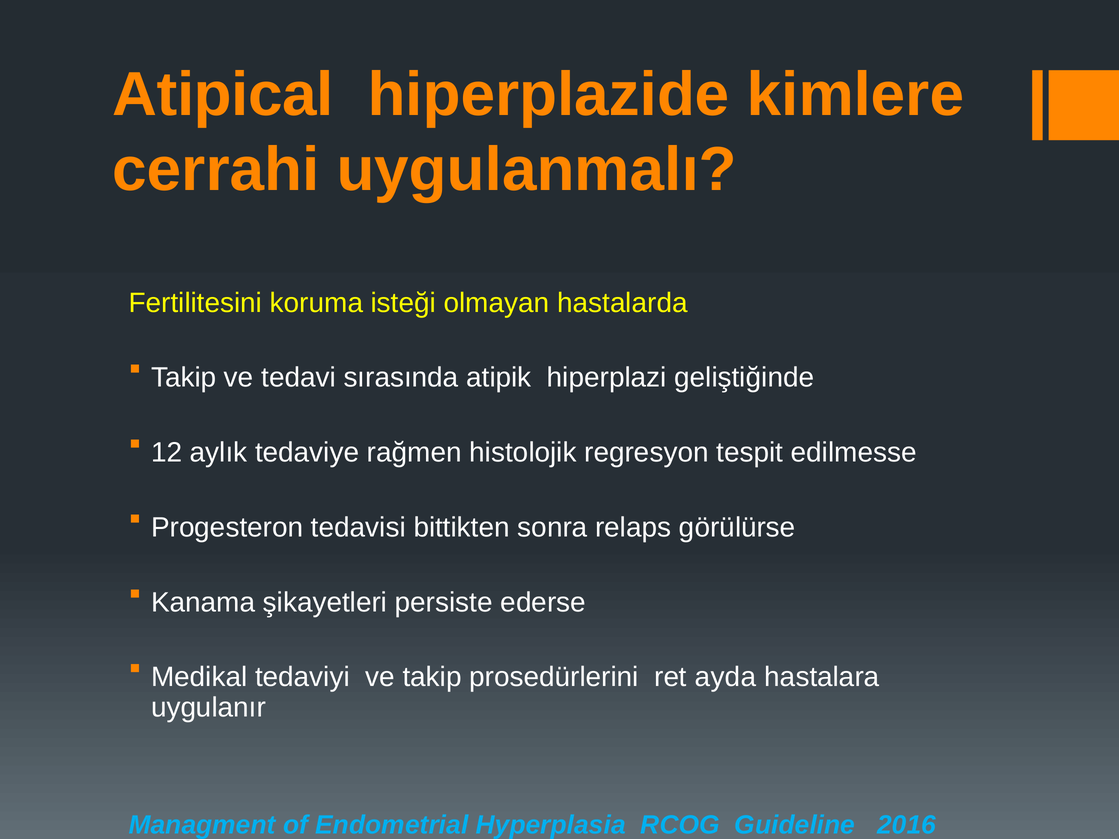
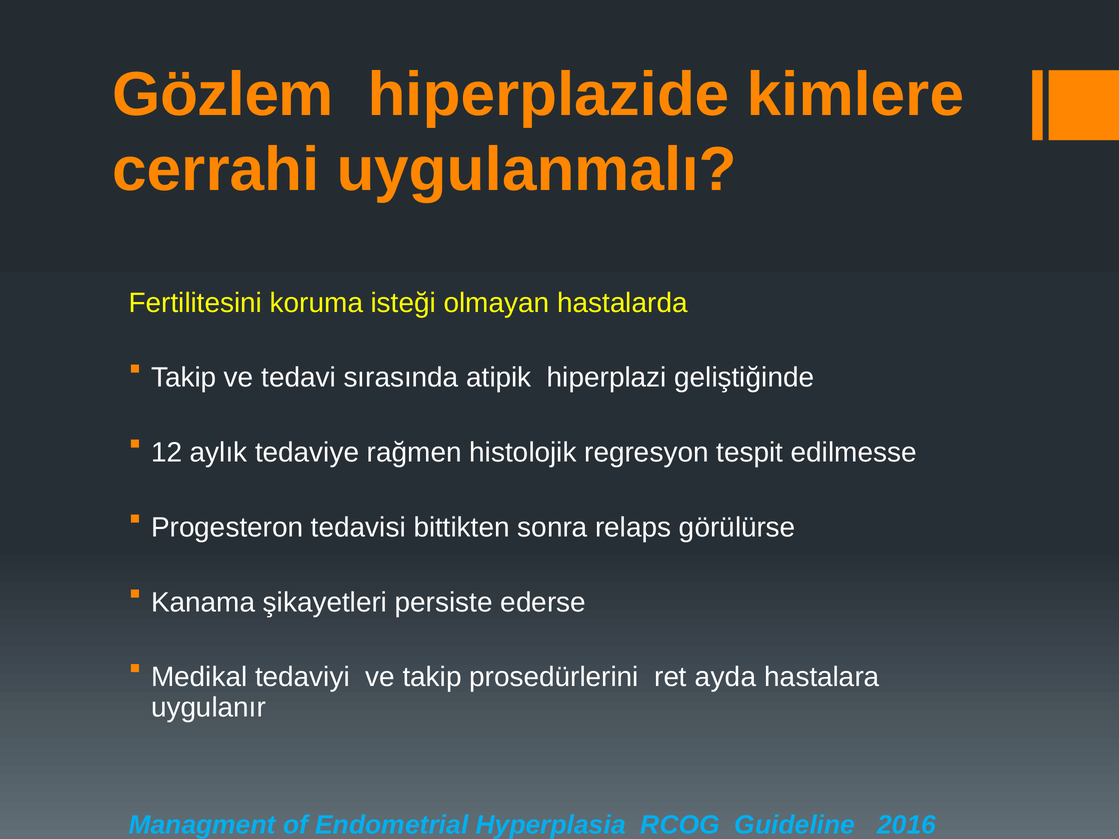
Atipical: Atipical -> Gözlem
